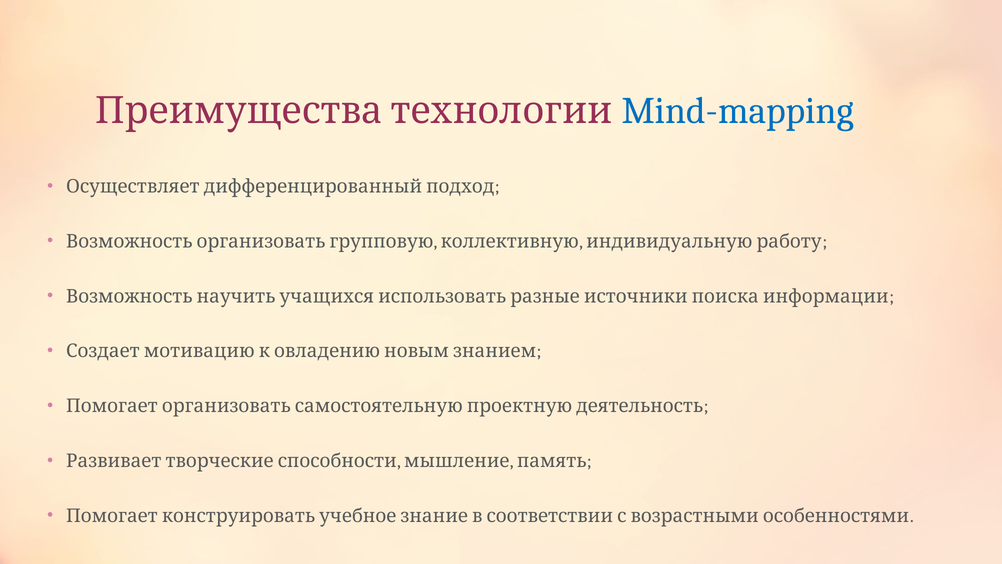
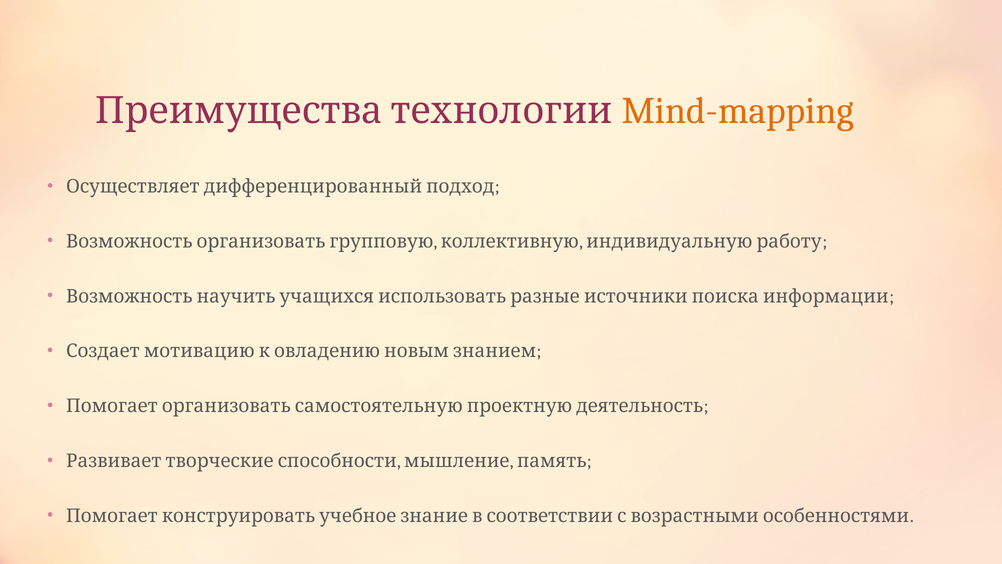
Mind-mapping colour: blue -> orange
